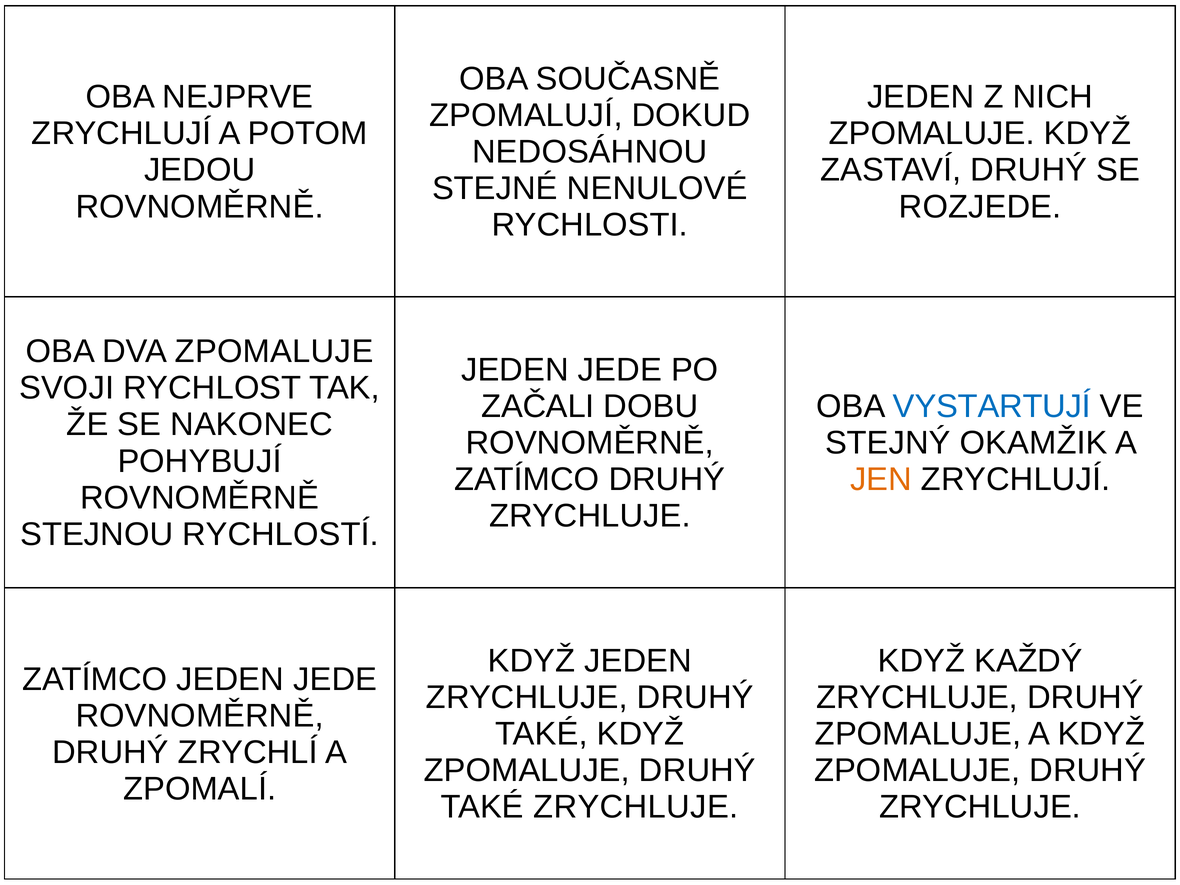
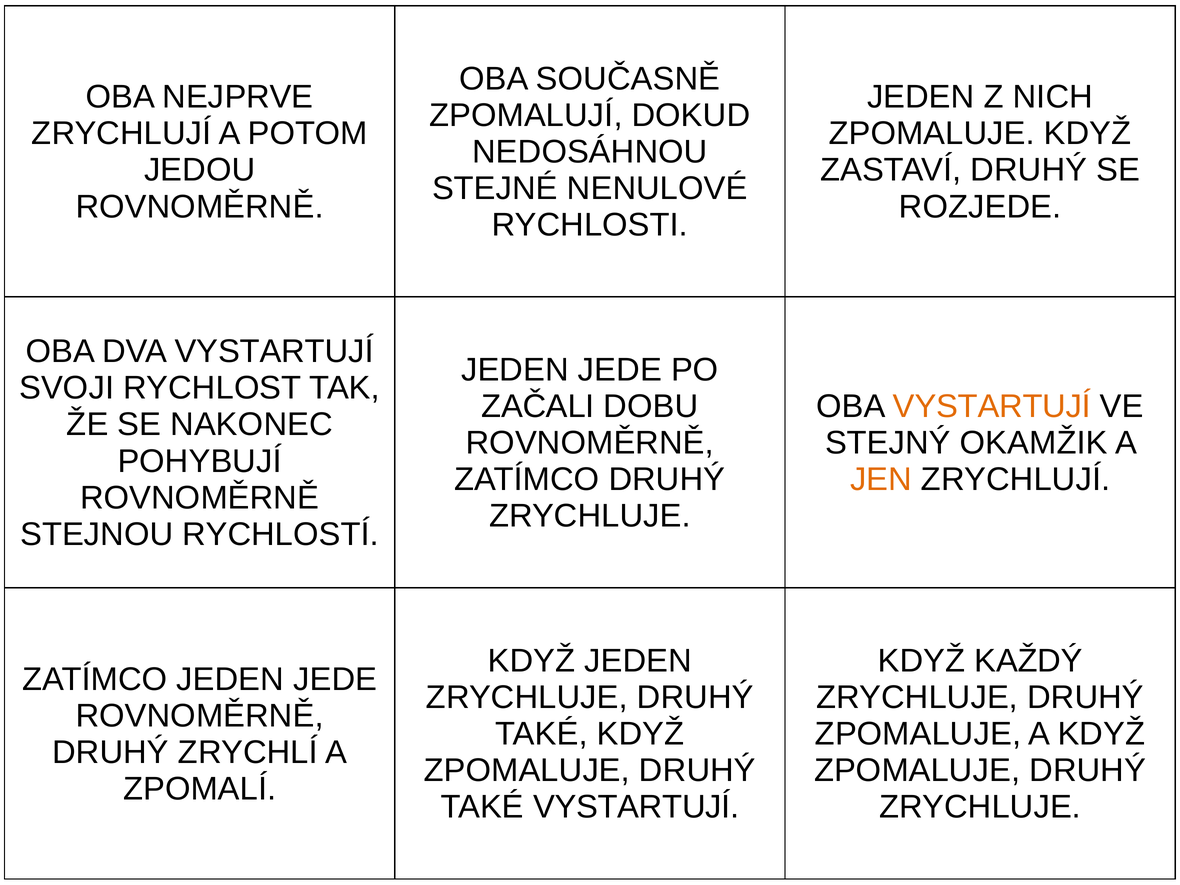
DVA ZPOMALUJE: ZPOMALUJE -> VYSTARTUJÍ
VYSTARTUJÍ at (992, 406) colour: blue -> orange
TAKÉ ZRYCHLUJE: ZRYCHLUJE -> VYSTARTUJÍ
